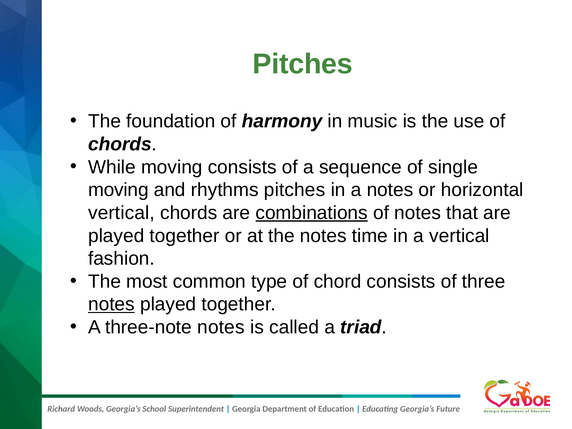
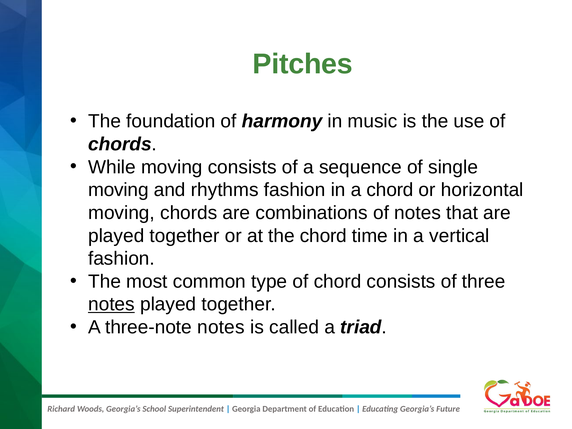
rhythms pitches: pitches -> fashion
a notes: notes -> chord
vertical at (121, 213): vertical -> moving
combinations underline: present -> none
the notes: notes -> chord
